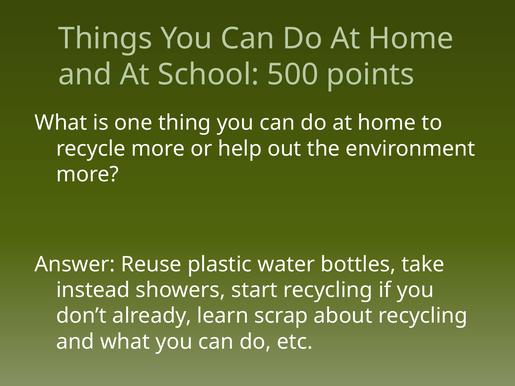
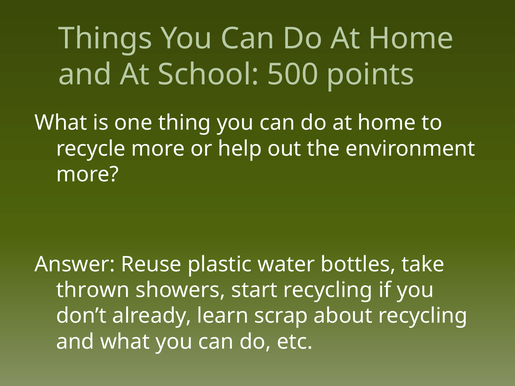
instead: instead -> thrown
